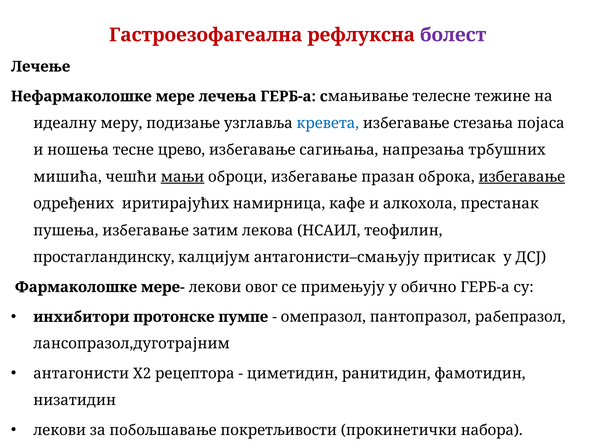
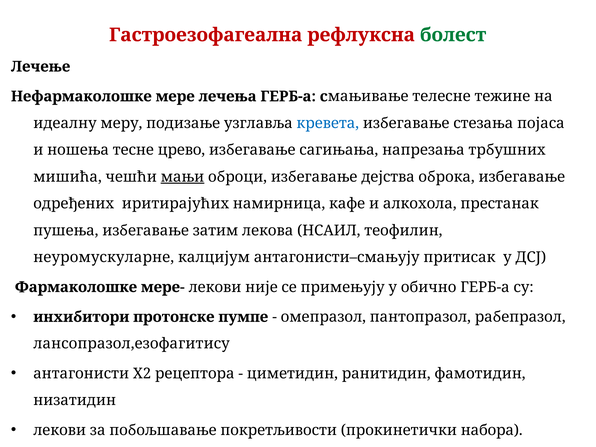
болест colour: purple -> green
празан: празан -> дејства
избегавање at (522, 177) underline: present -> none
простагландинску: простагландинску -> неуромускуларне
овог: овог -> није
лансопразол,дуготрајним: лансопразол,дуготрајним -> лансопразол,езофагитису
